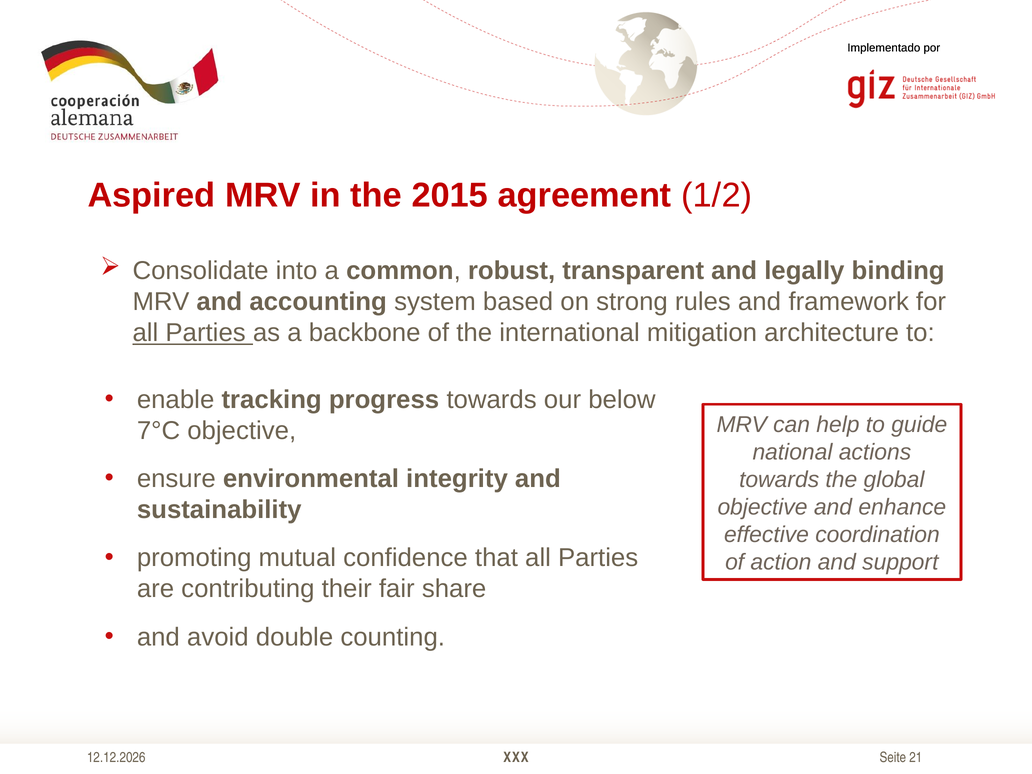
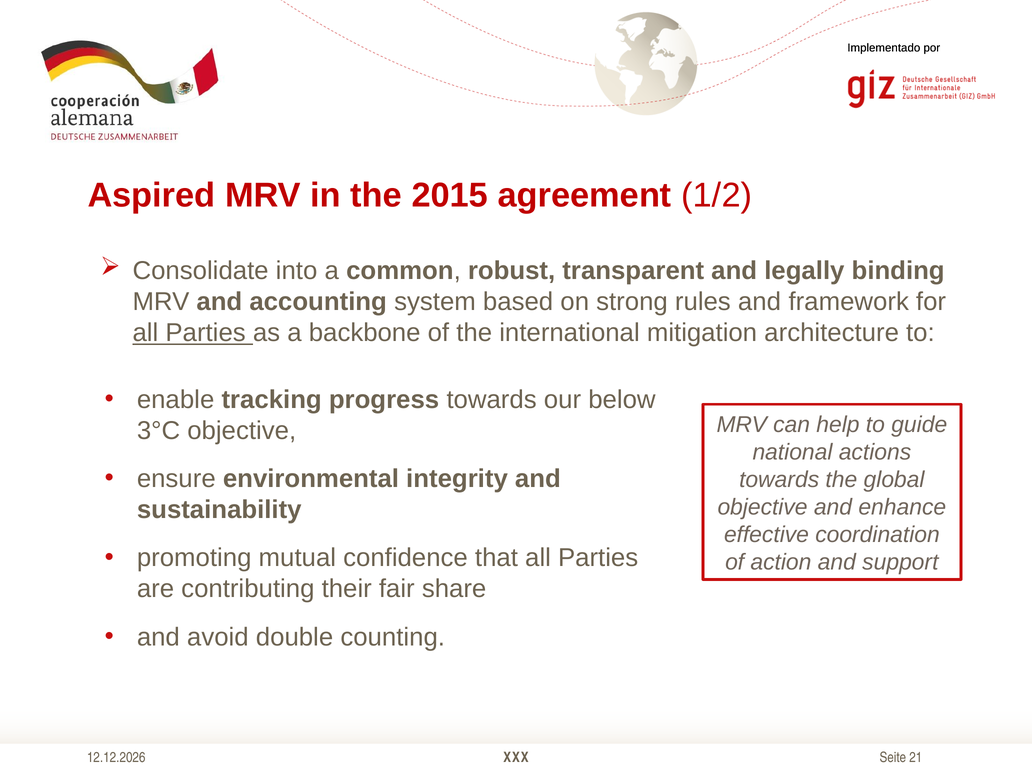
7°C: 7°C -> 3°C
